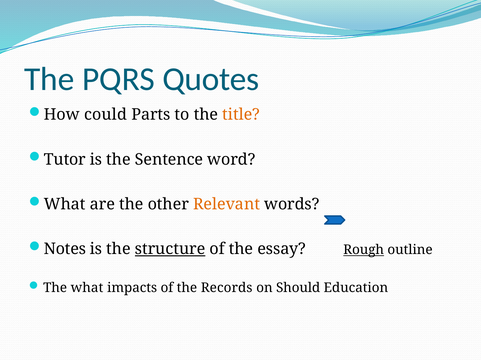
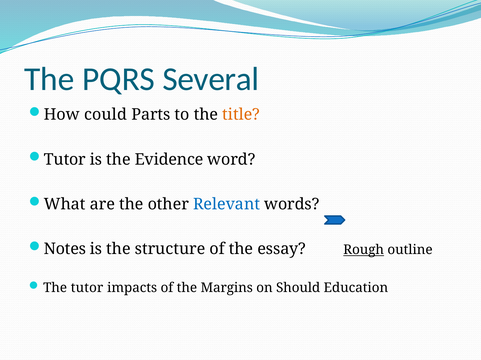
Quotes: Quotes -> Several
Sentence: Sentence -> Evidence
Relevant colour: orange -> blue
structure underline: present -> none
The what: what -> tutor
Records: Records -> Margins
